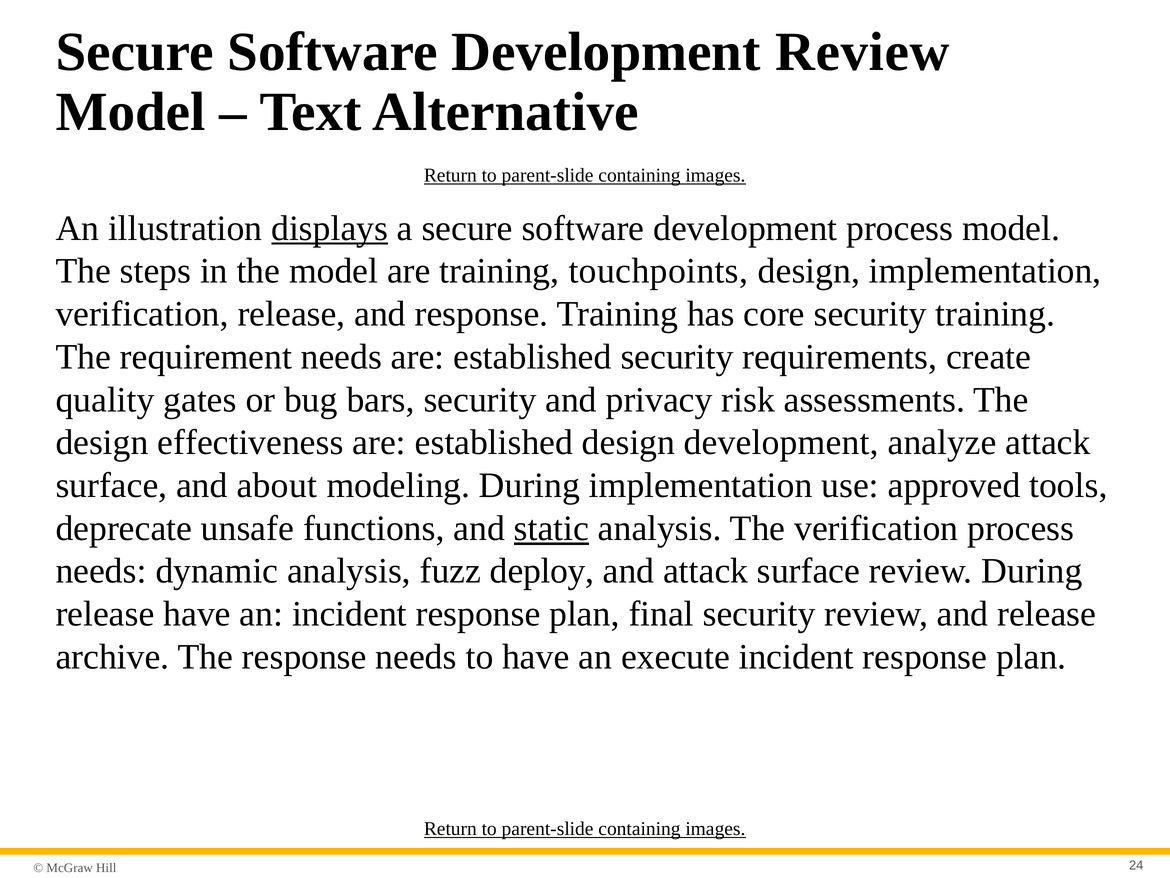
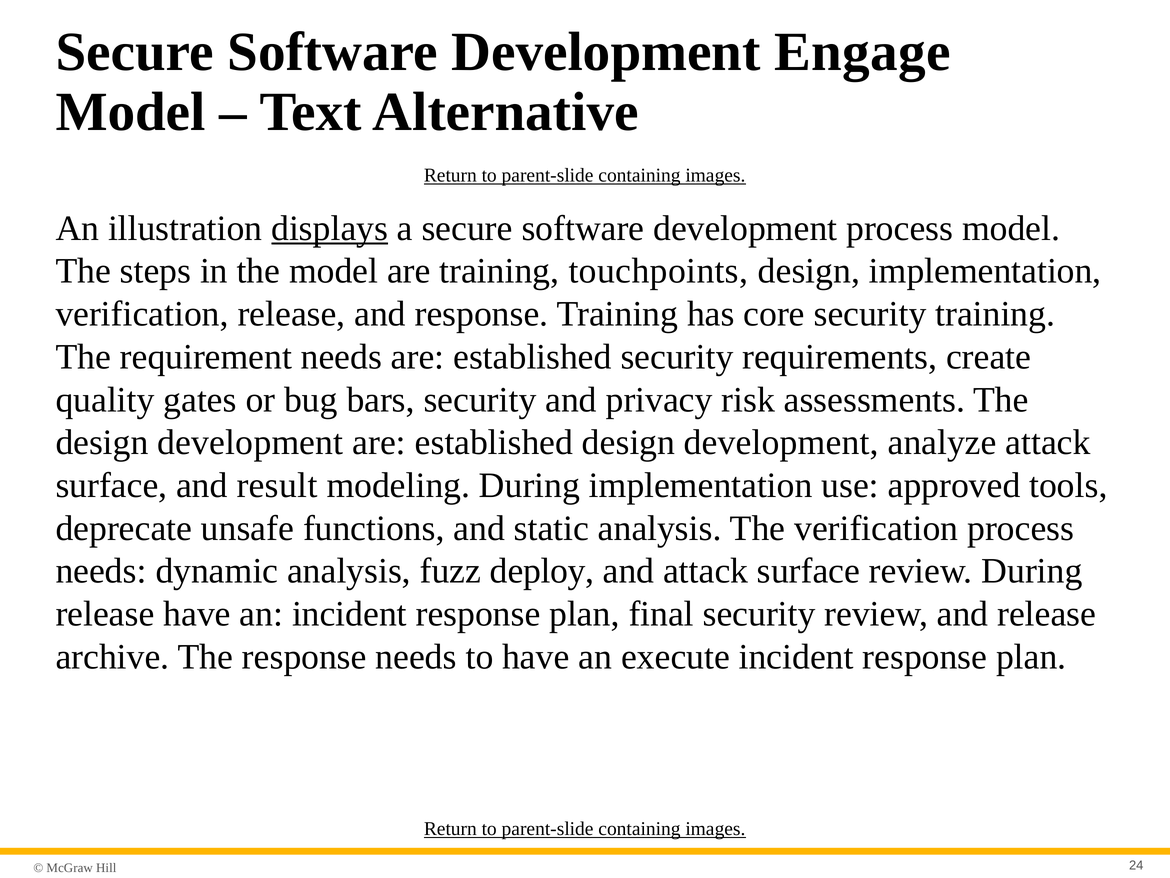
Development Review: Review -> Engage
effectiveness at (250, 442): effectiveness -> development
about: about -> result
static underline: present -> none
